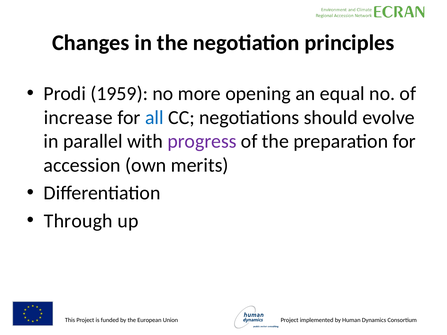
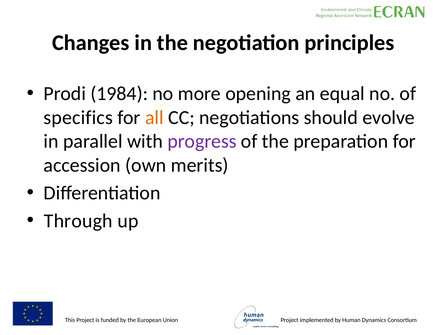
1959: 1959 -> 1984
increase: increase -> specifics
all colour: blue -> orange
